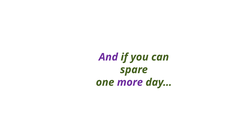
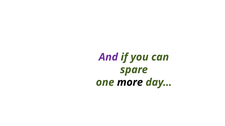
more colour: purple -> black
